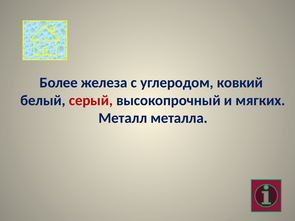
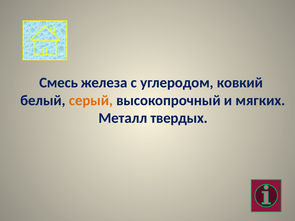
Более: Более -> Смесь
серый colour: red -> orange
металла: металла -> твердых
